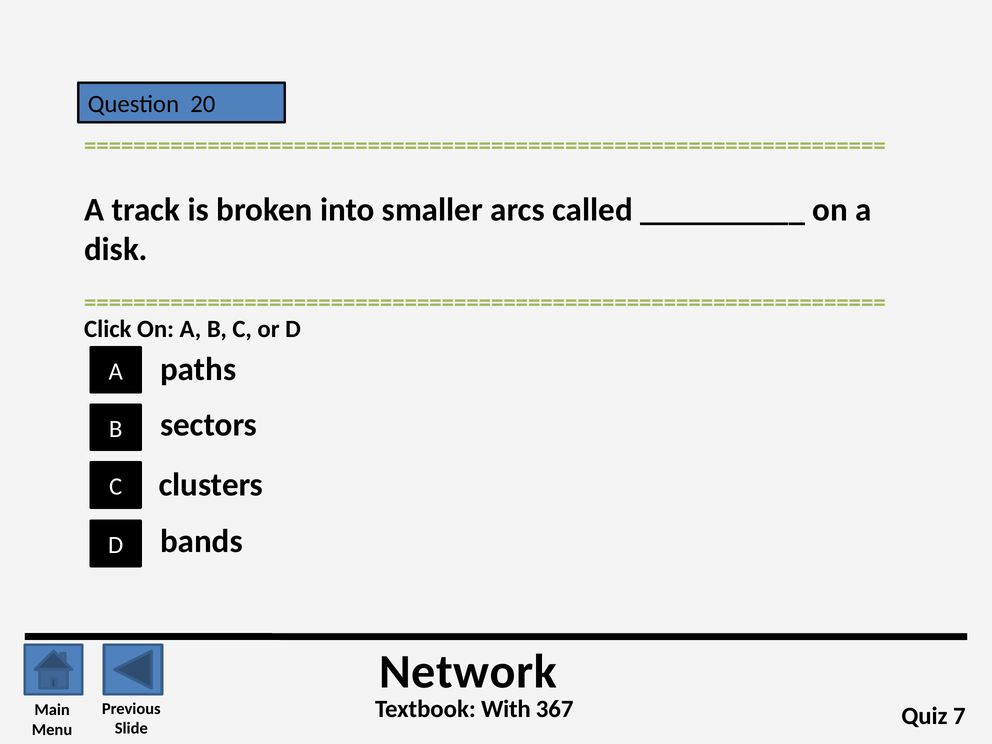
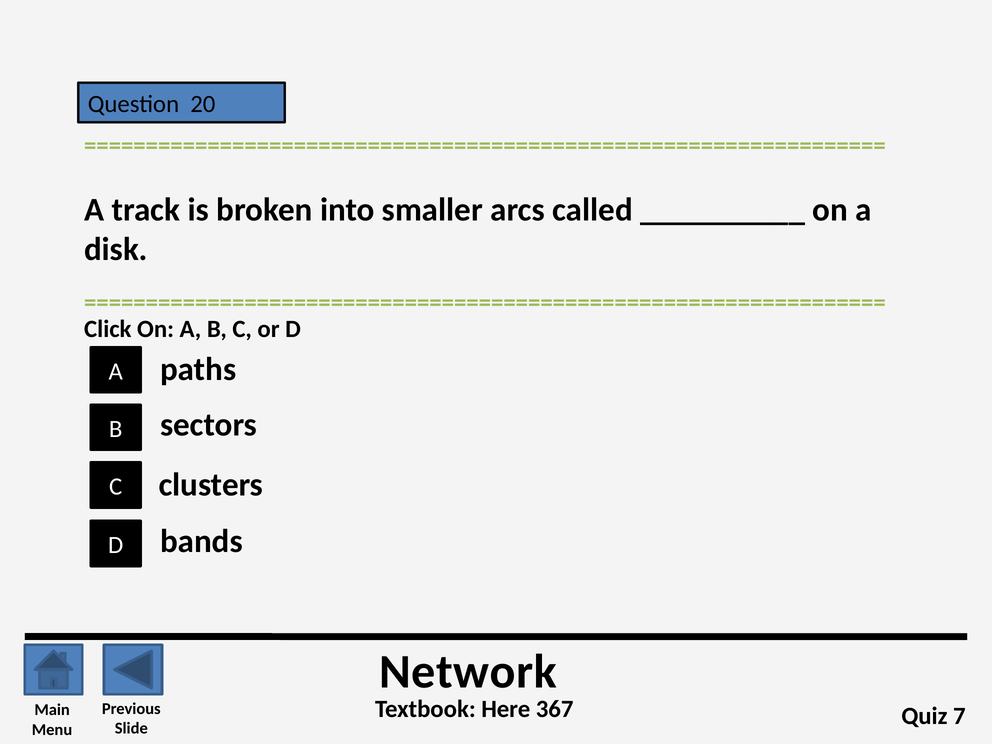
With: With -> Here
